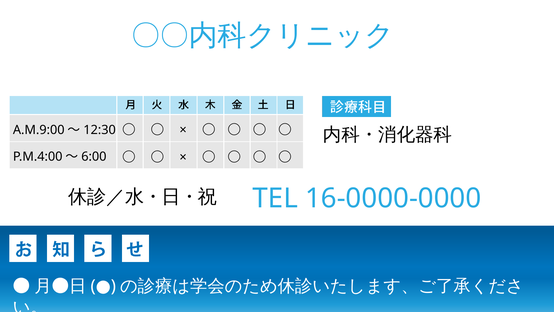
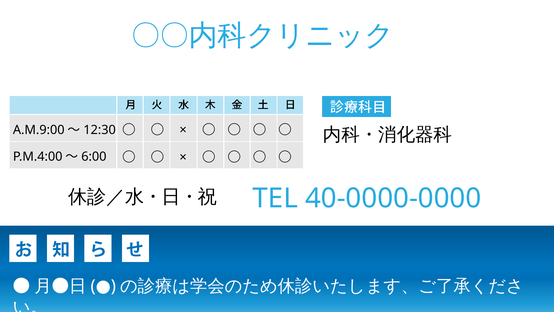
16-0000-0000: 16-0000-0000 -> 40-0000-0000
